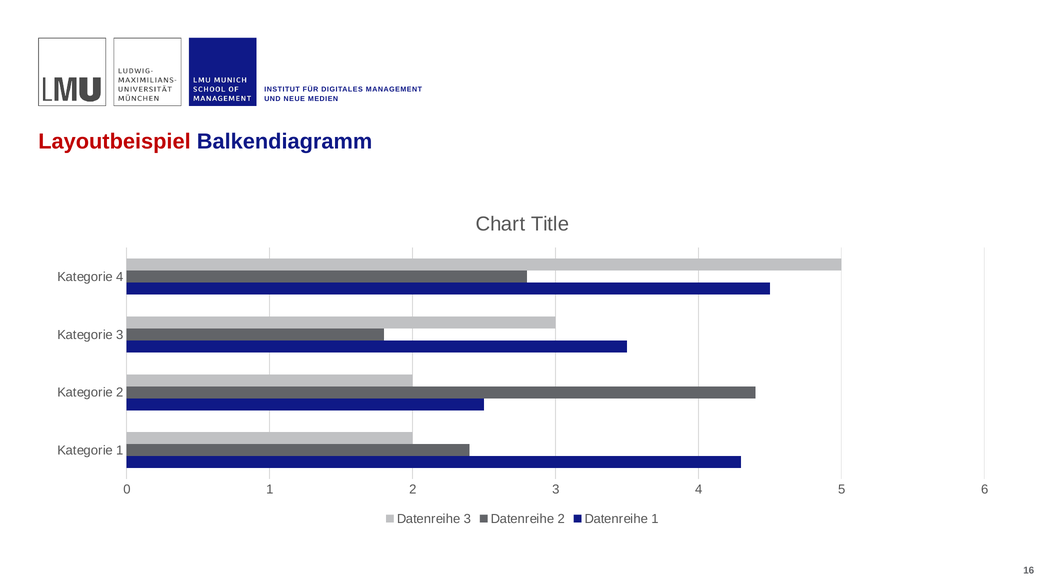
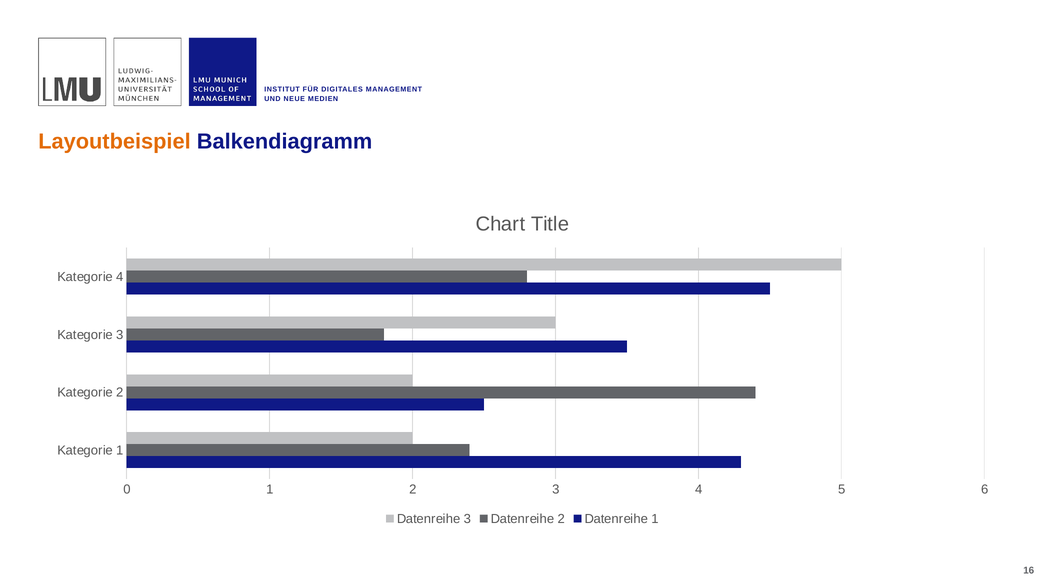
Layoutbeispiel colour: red -> orange
